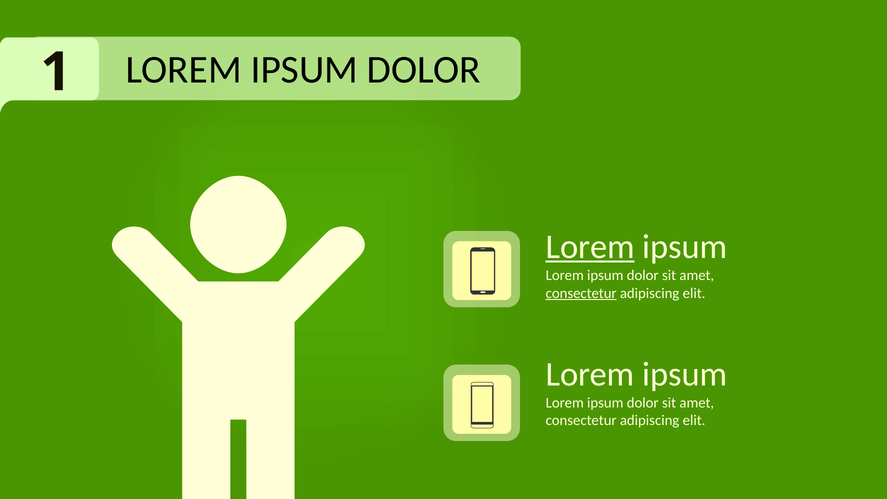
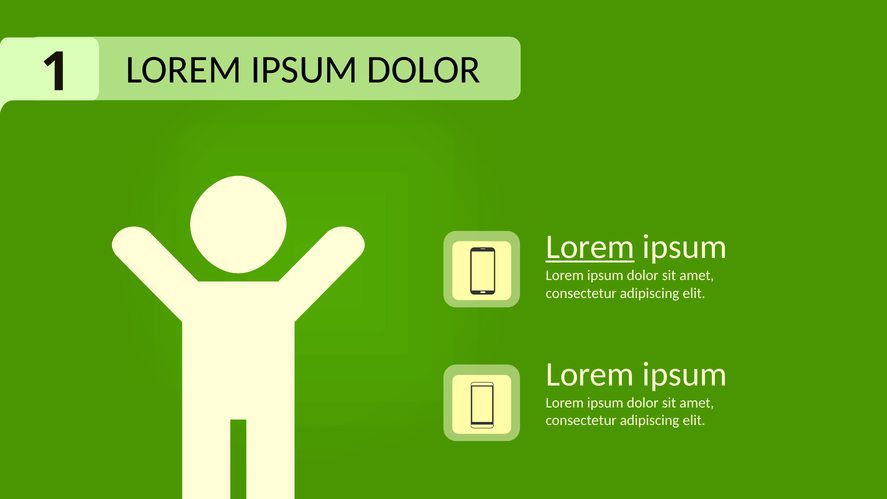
consectetur at (581, 293) underline: present -> none
